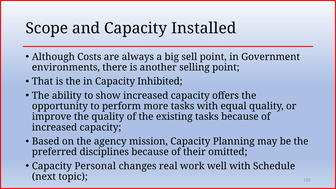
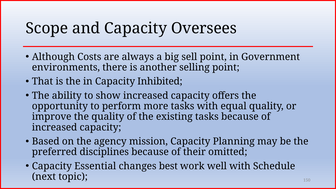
Installed: Installed -> Oversees
Personal: Personal -> Essential
real: real -> best
